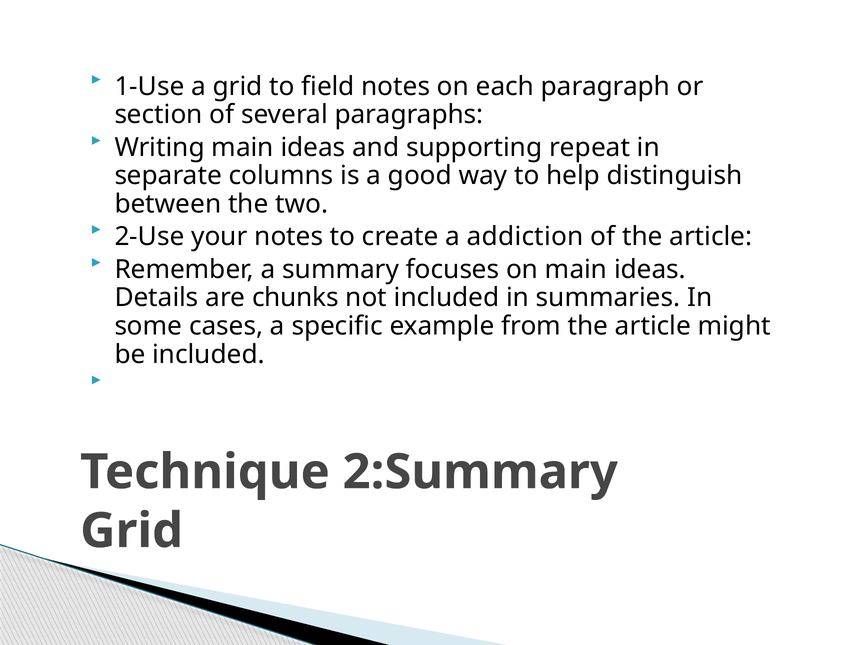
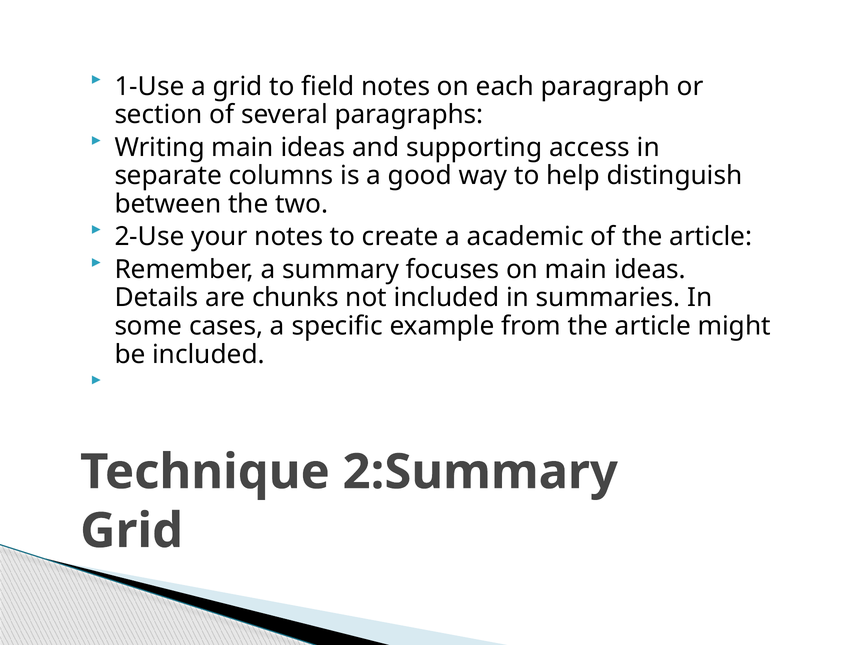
repeat: repeat -> access
addiction: addiction -> academic
